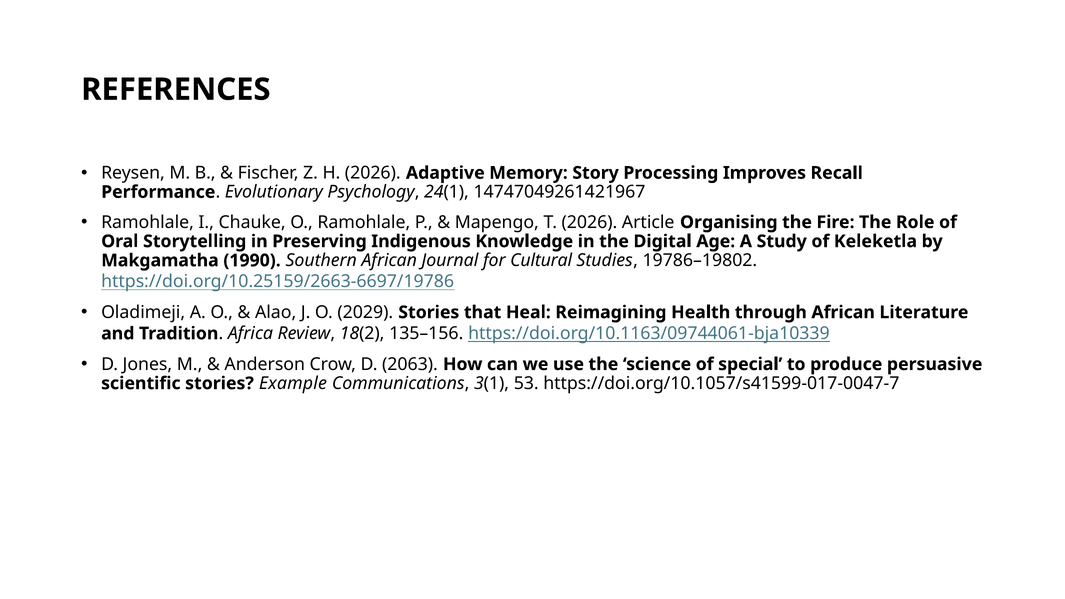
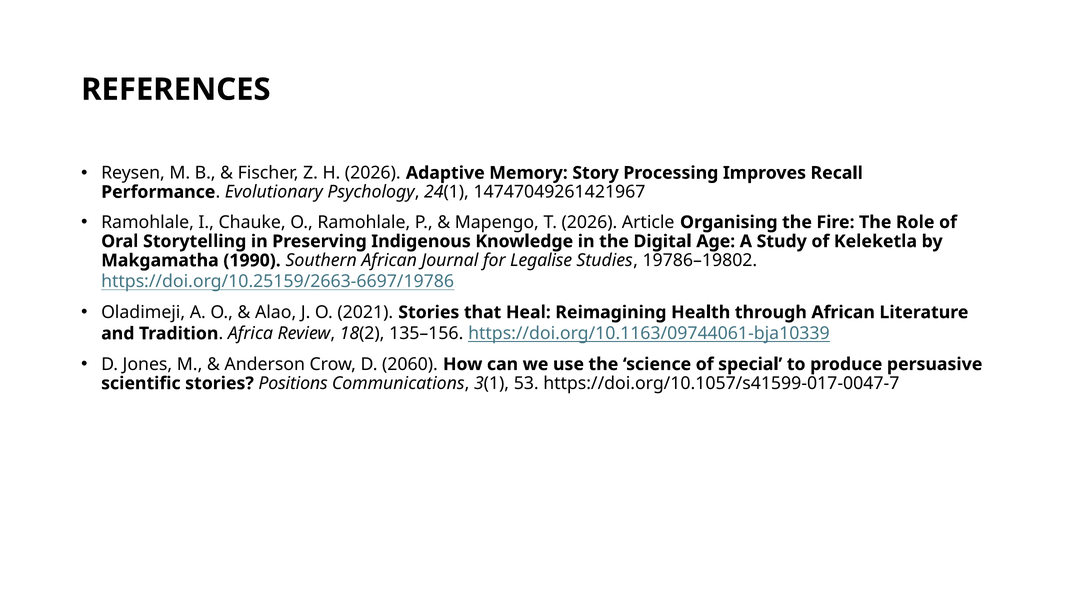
Cultural: Cultural -> Legalise
2029: 2029 -> 2021
2063: 2063 -> 2060
Example: Example -> Positions
